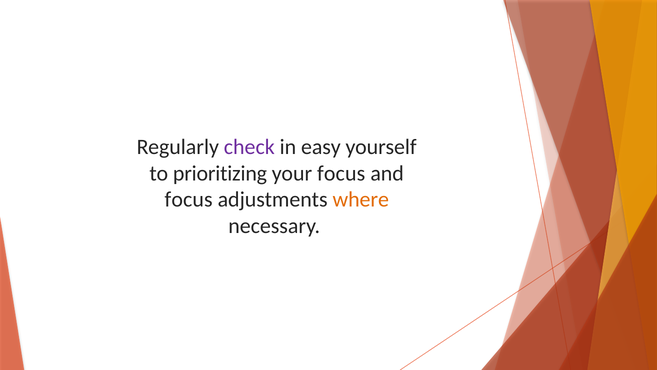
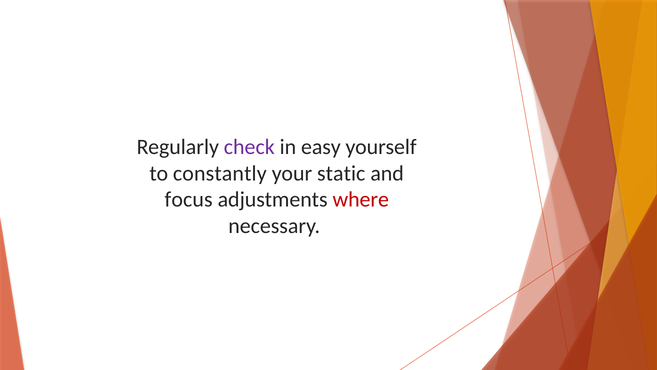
prioritizing: prioritizing -> constantly
your focus: focus -> static
where colour: orange -> red
